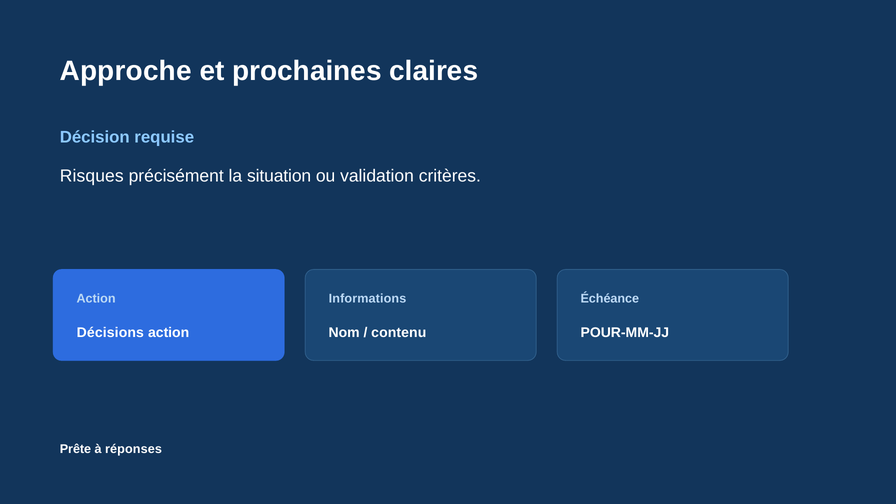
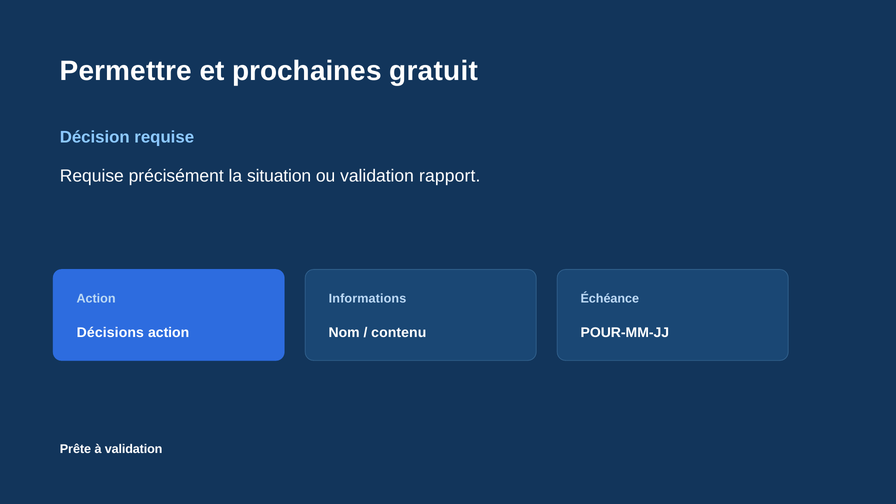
Approche: Approche -> Permettre
claires: claires -> gratuit
Risques at (92, 176): Risques -> Requise
critères: critères -> rapport
à réponses: réponses -> validation
